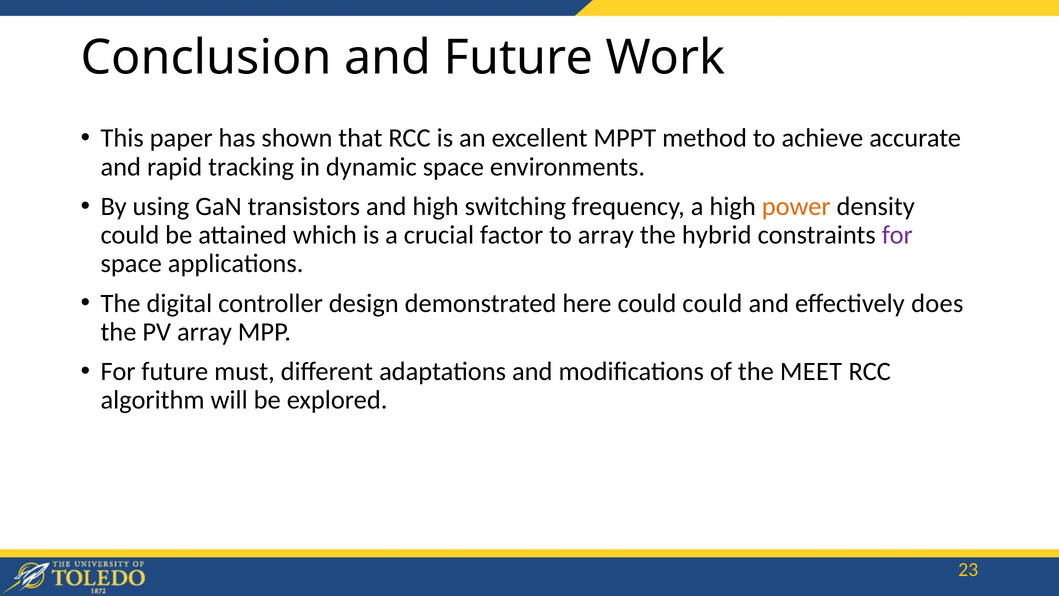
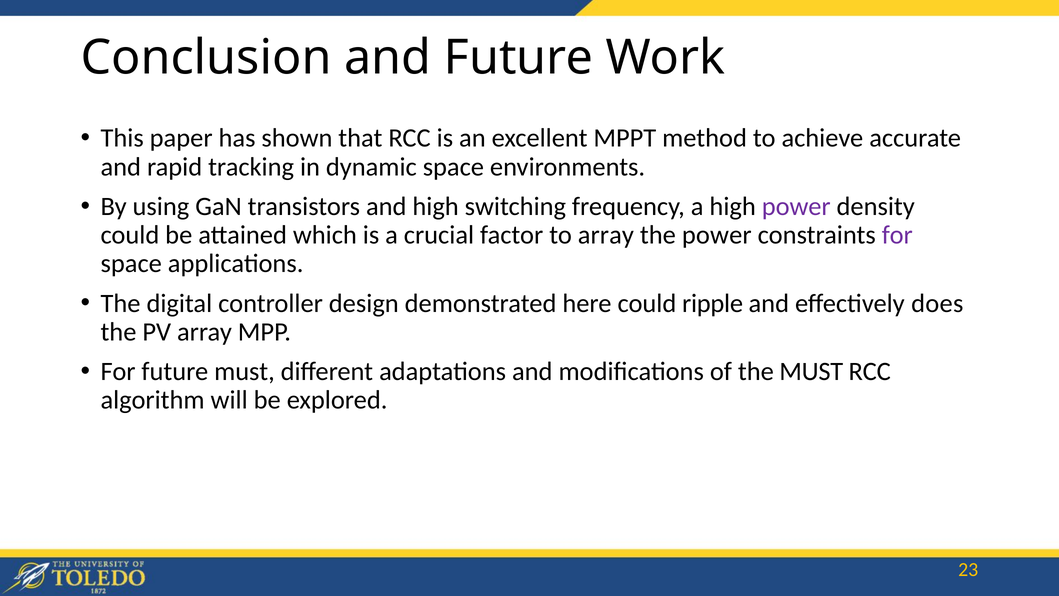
power at (796, 206) colour: orange -> purple
the hybrid: hybrid -> power
could could: could -> ripple
the MEET: MEET -> MUST
